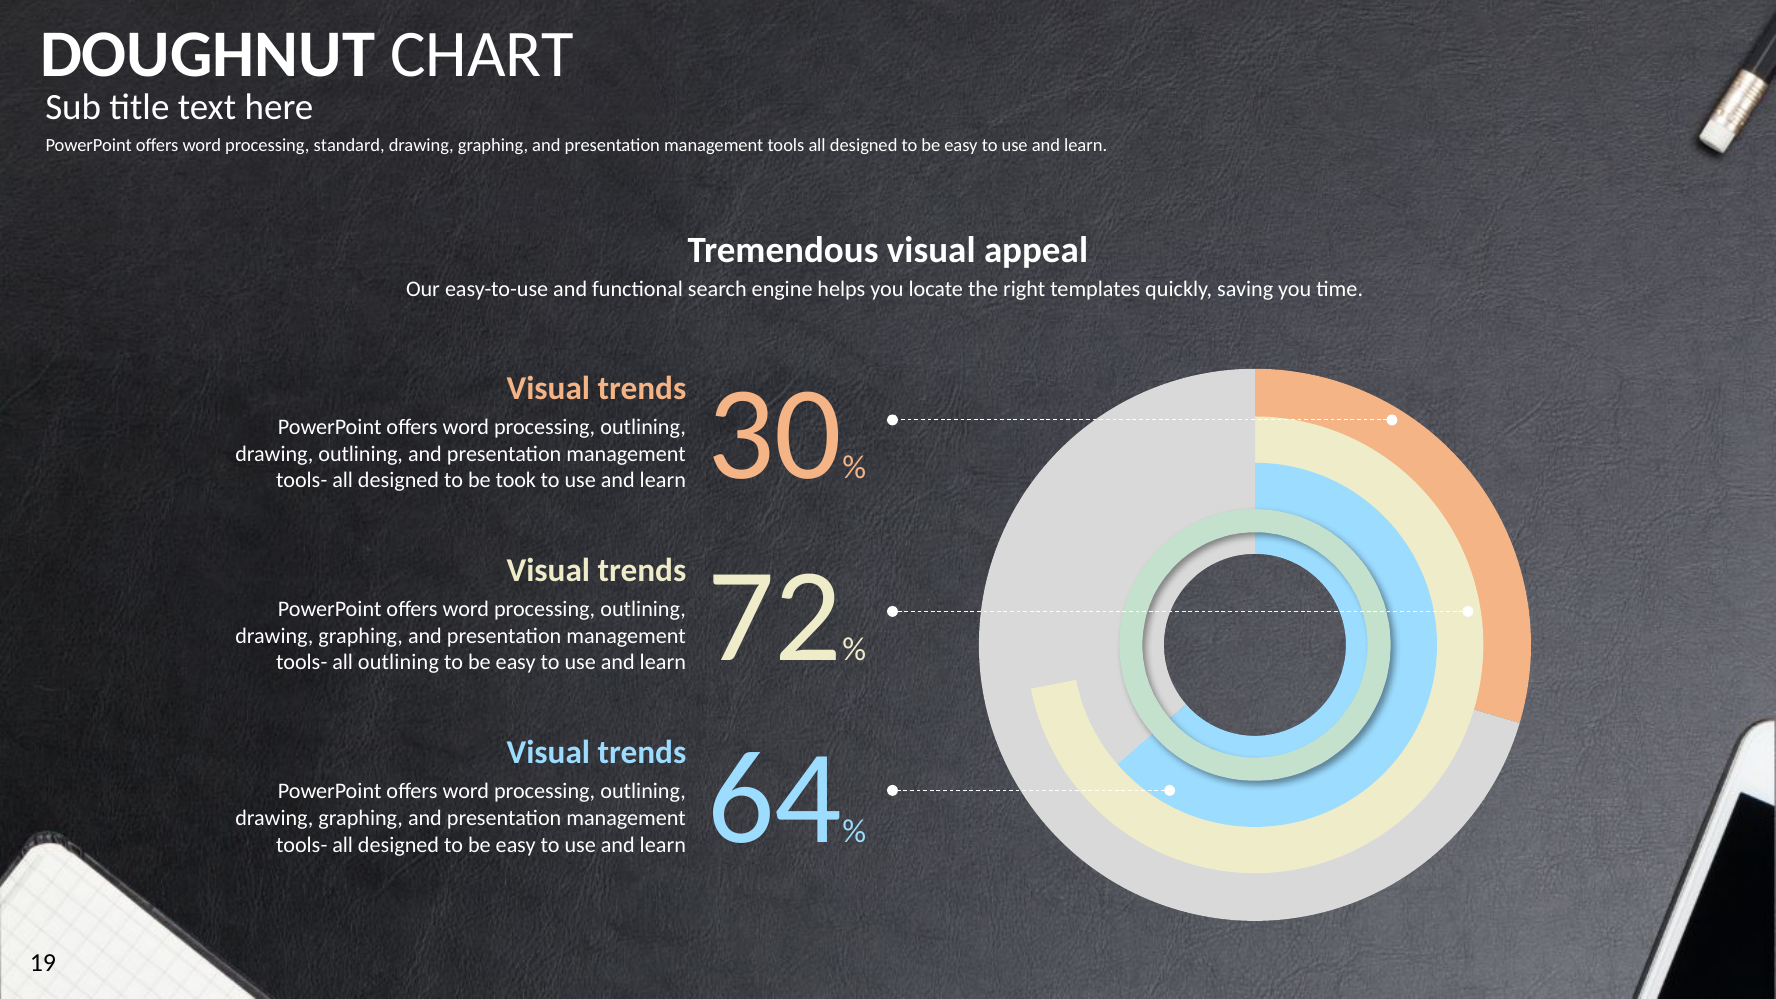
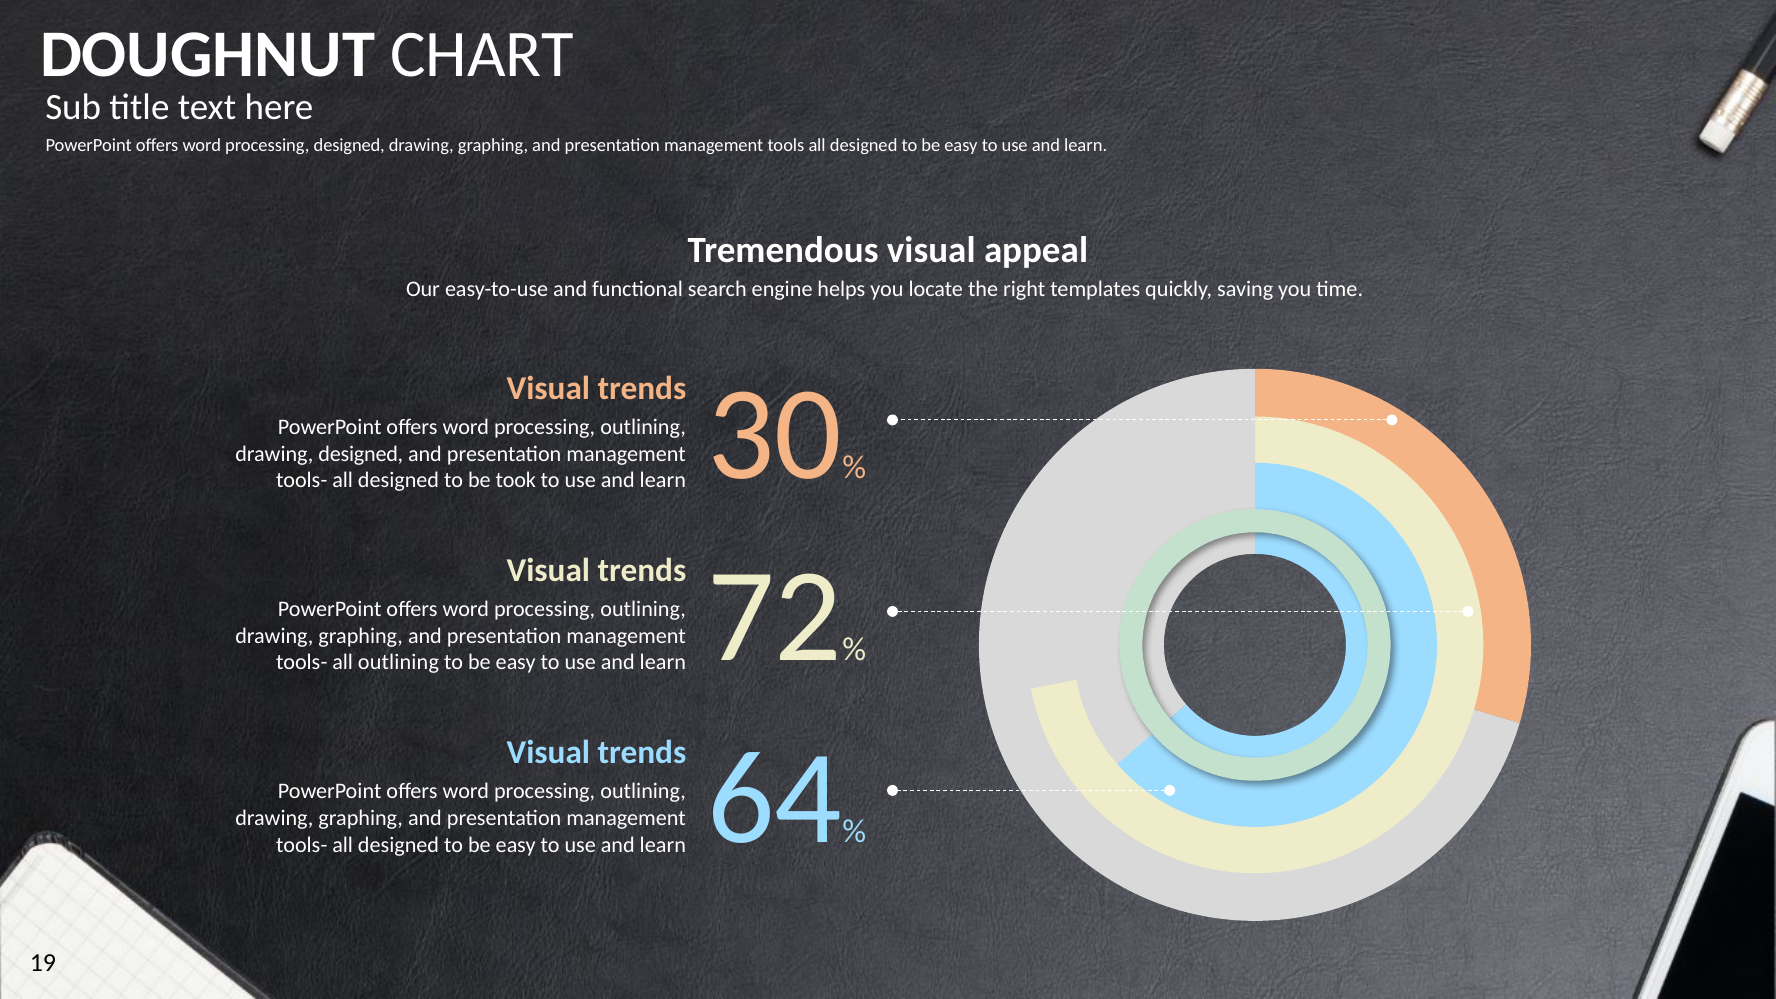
processing standard: standard -> designed
drawing outlining: outlining -> designed
